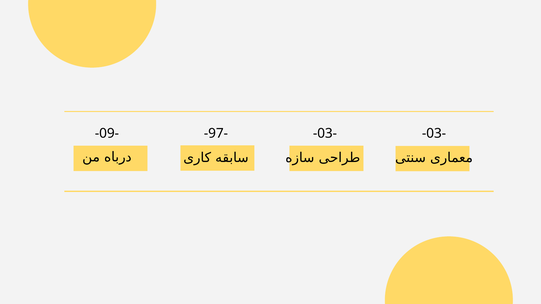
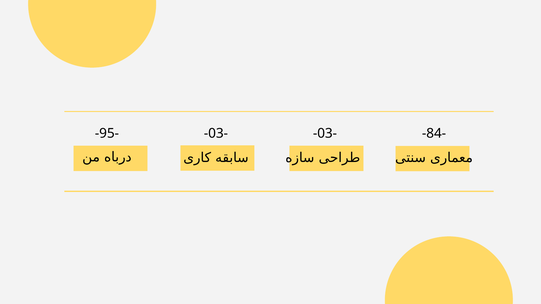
-09-: -09- -> -95-
-97- at (216, 134): -97- -> -03-
-03- at (434, 134): -03- -> -84-
